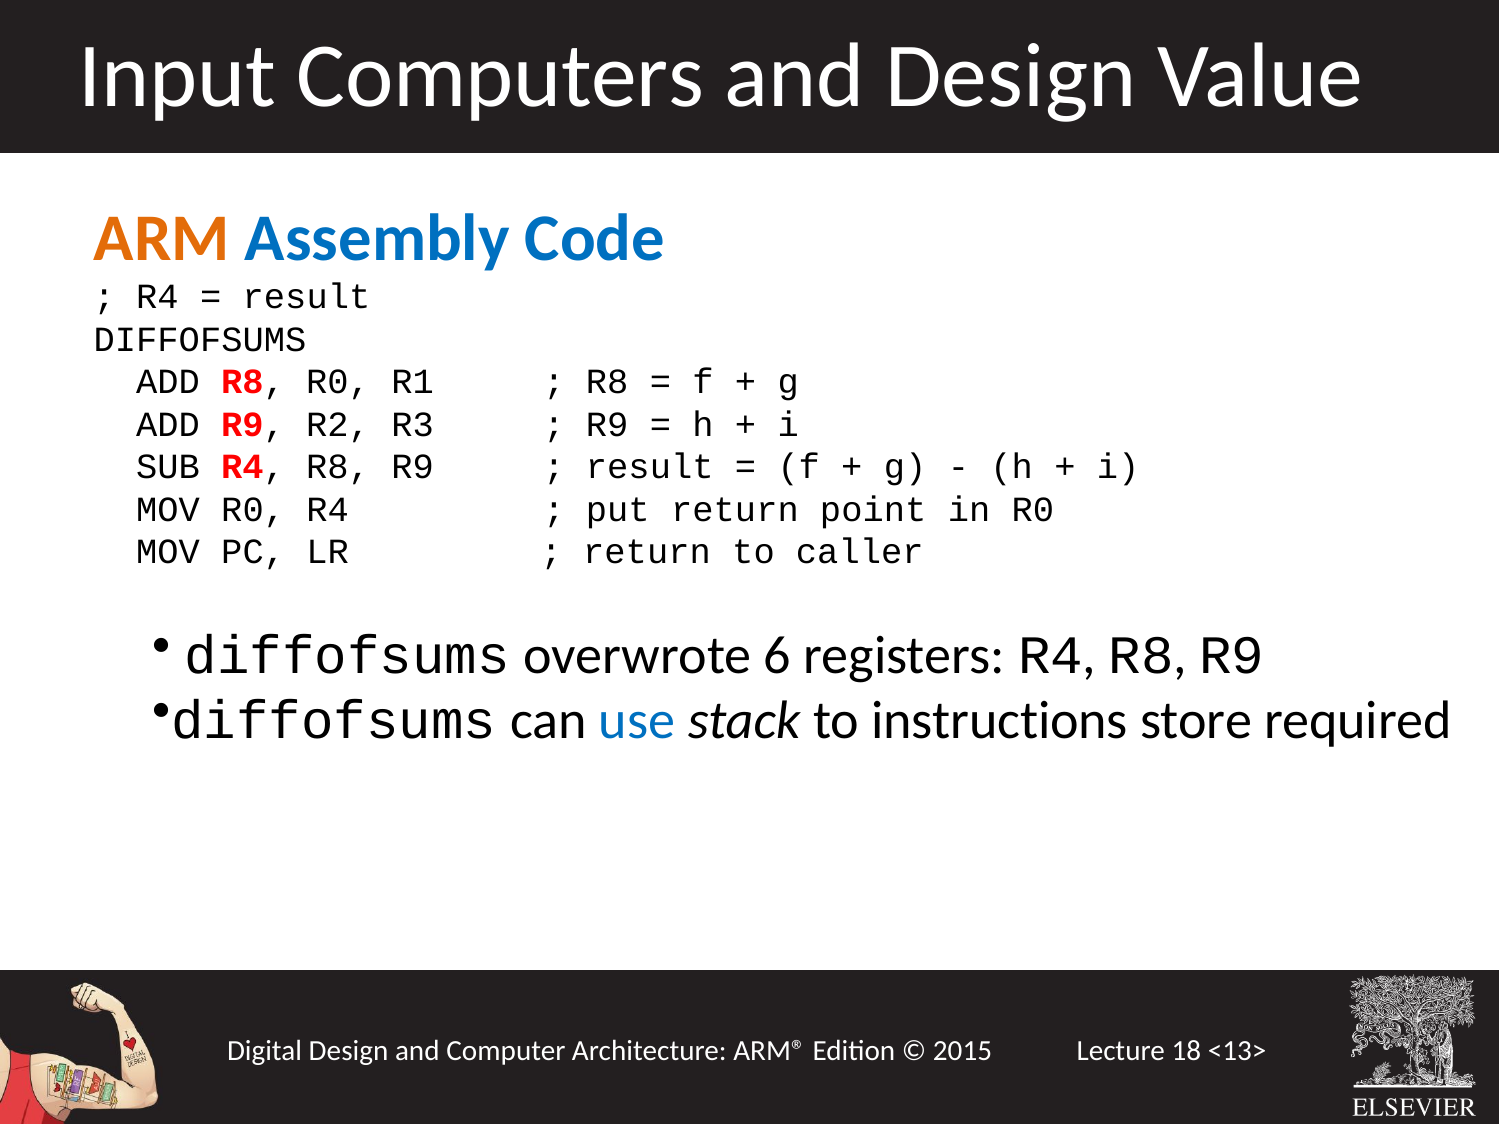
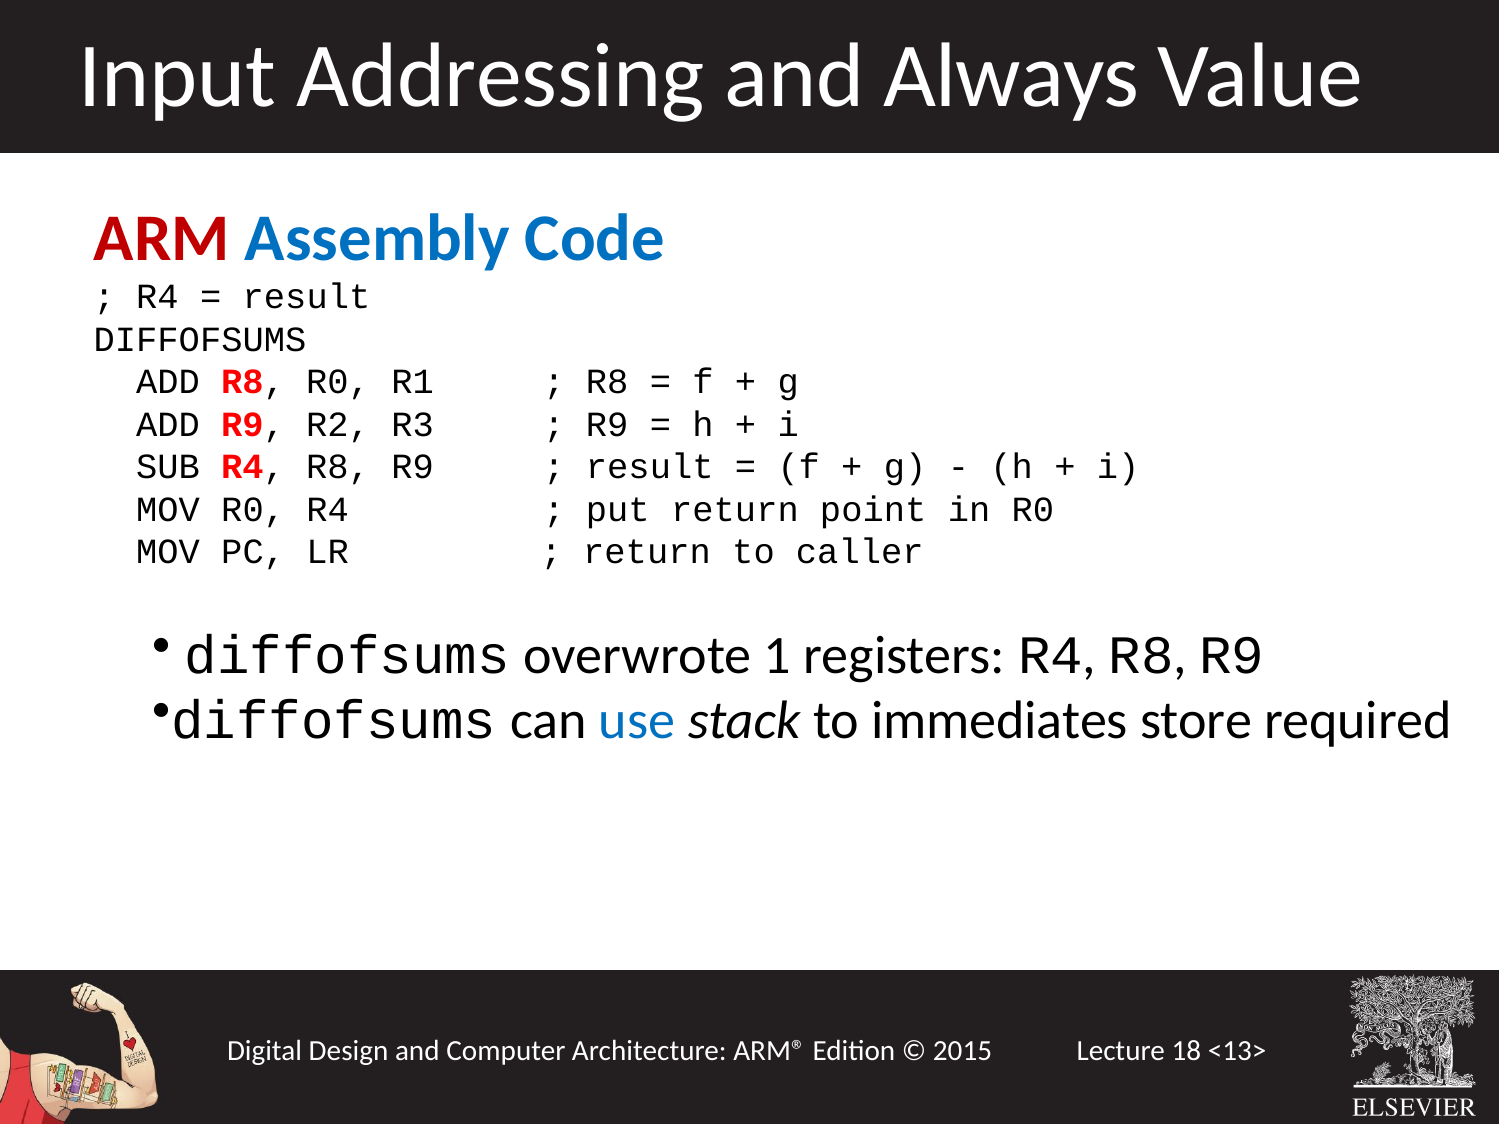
Computers: Computers -> Addressing
and Design: Design -> Always
ARM colour: orange -> red
6: 6 -> 1
instructions: instructions -> immediates
